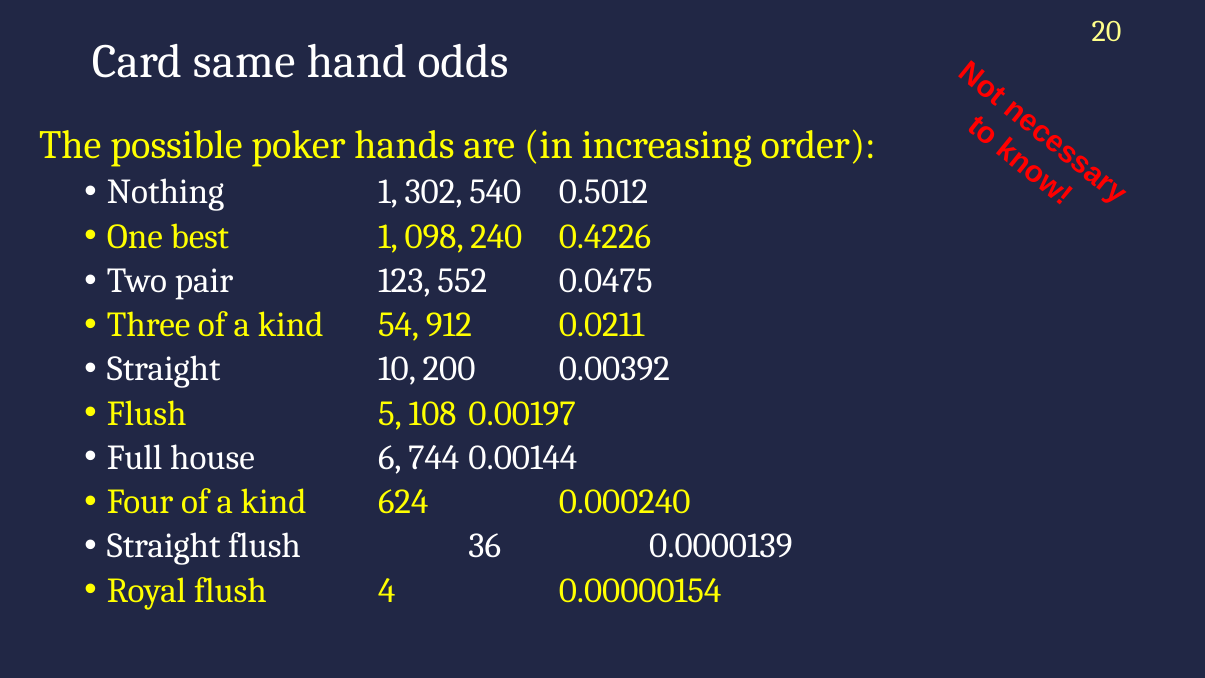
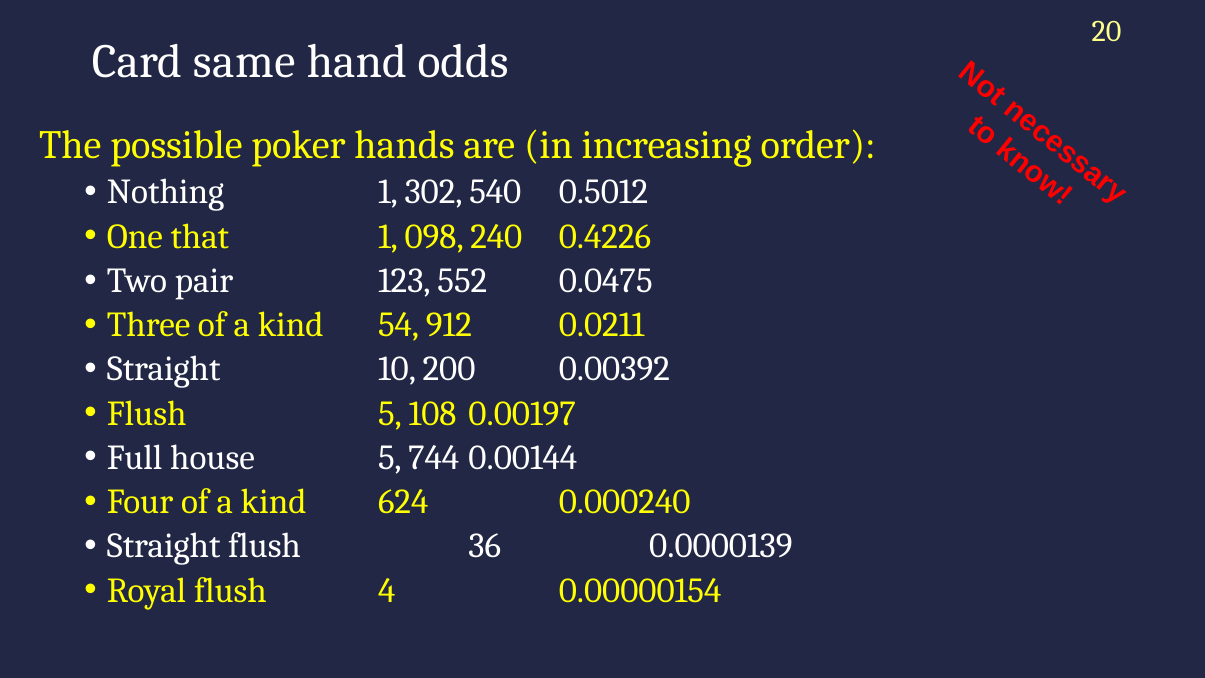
best: best -> that
house 6: 6 -> 5
